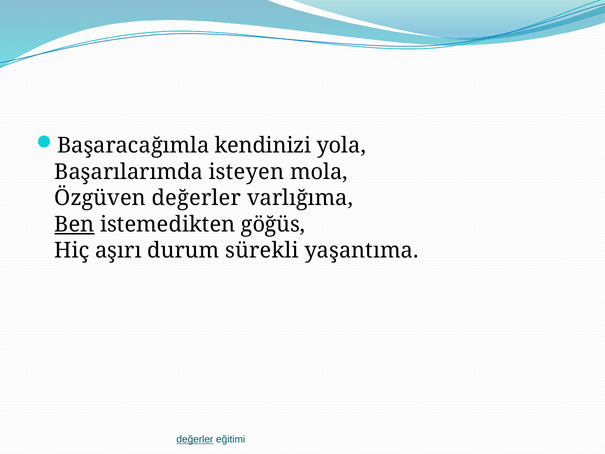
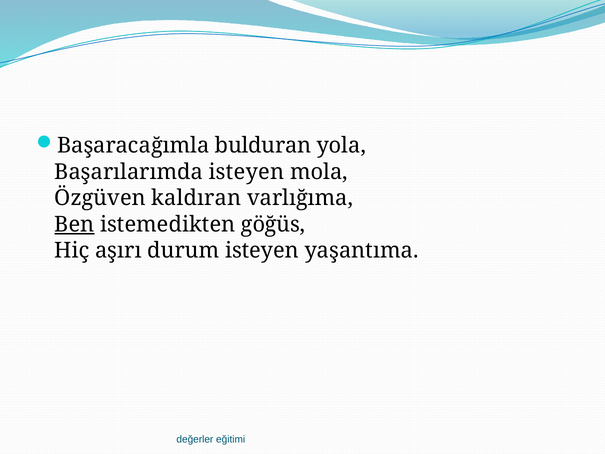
kendinizi: kendinizi -> bulduran
Özgüven değerler: değerler -> kaldıran
durum sürekli: sürekli -> isteyen
değerler at (195, 439) underline: present -> none
